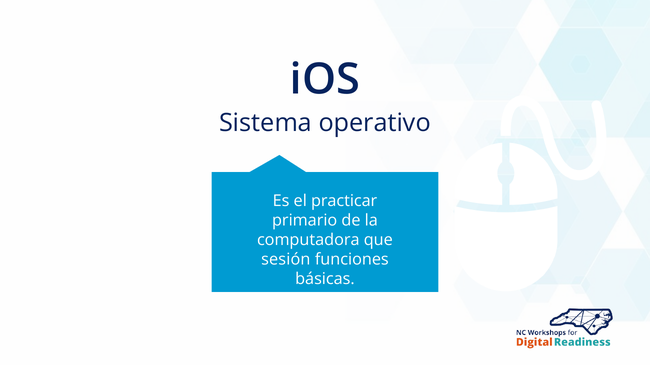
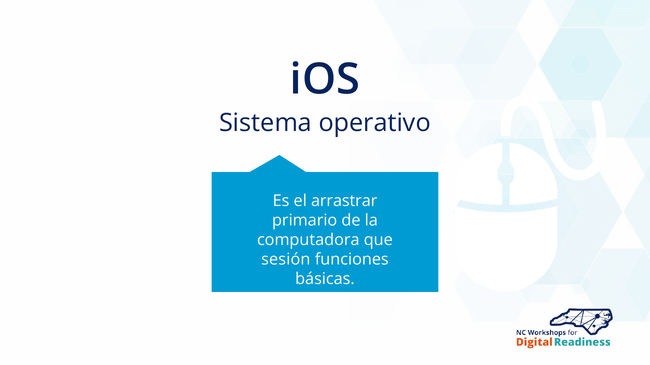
practicar: practicar -> arrastrar
